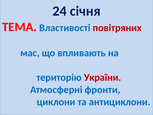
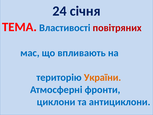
України colour: red -> orange
